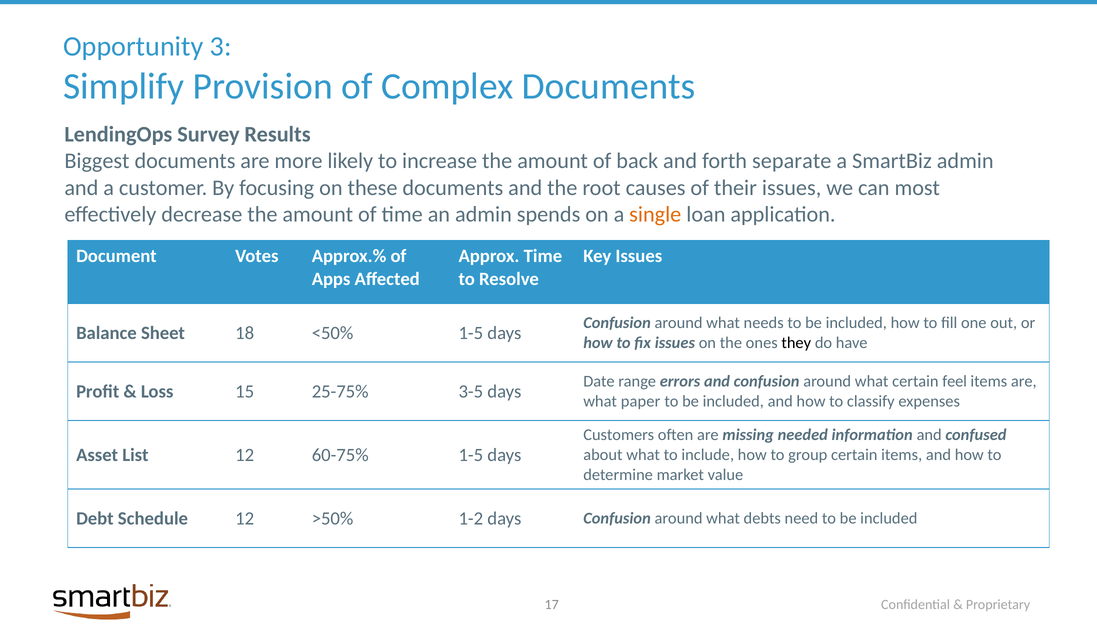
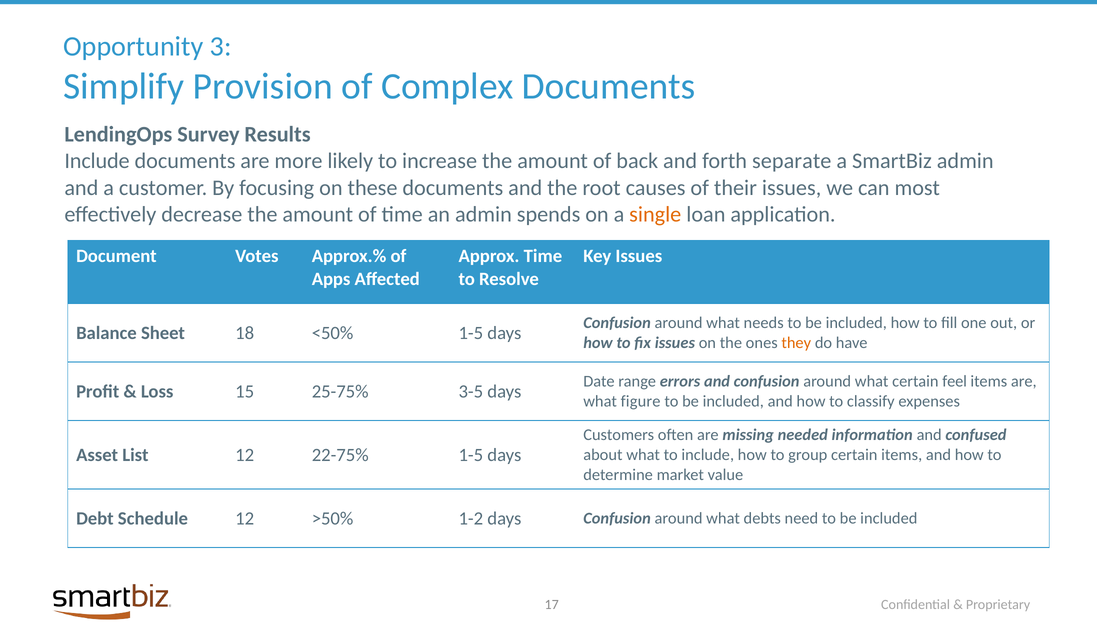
Biggest at (97, 161): Biggest -> Include
they colour: black -> orange
paper: paper -> figure
60-75%: 60-75% -> 22-75%
